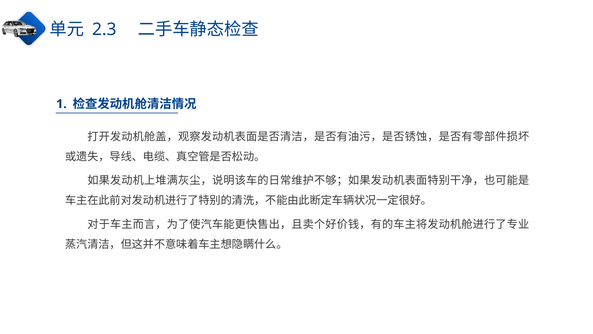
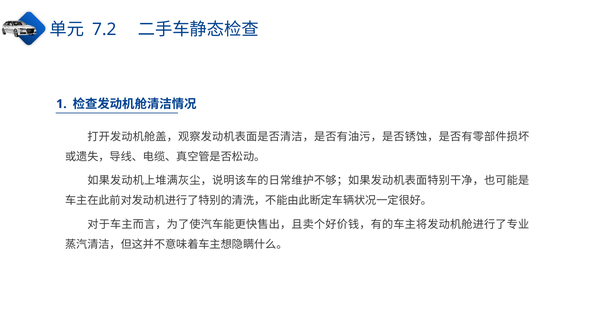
2.3: 2.3 -> 7.2
